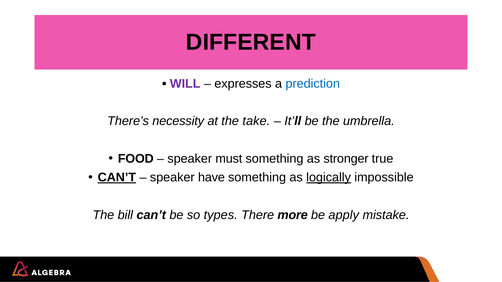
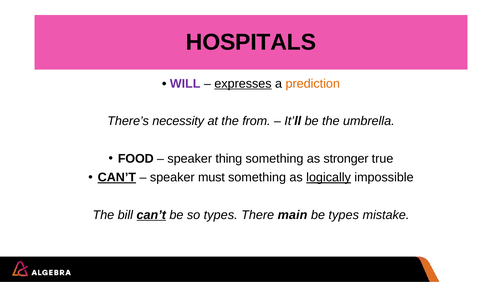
DIFFERENT: DIFFERENT -> HOSPITALS
expresses underline: none -> present
prediction colour: blue -> orange
take: take -> from
must: must -> thing
have: have -> must
can’t at (151, 215) underline: none -> present
more: more -> main
be apply: apply -> types
